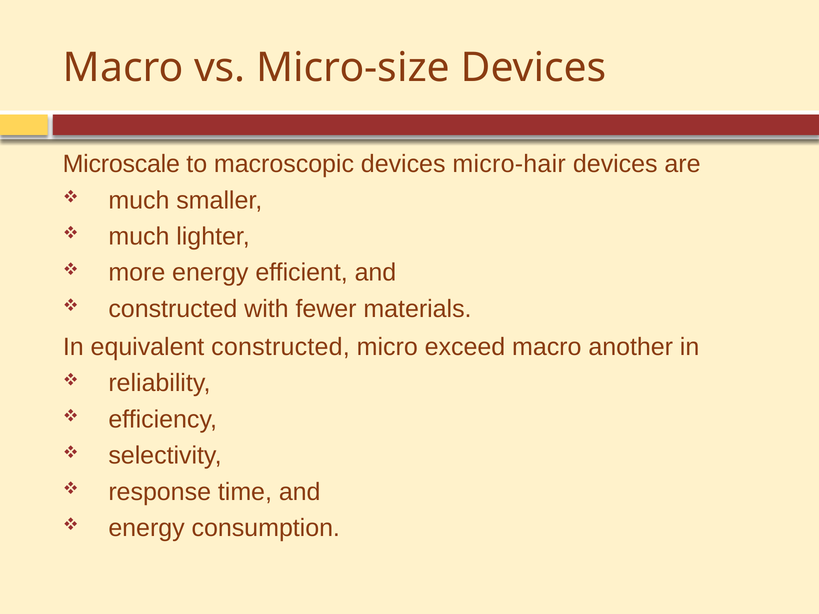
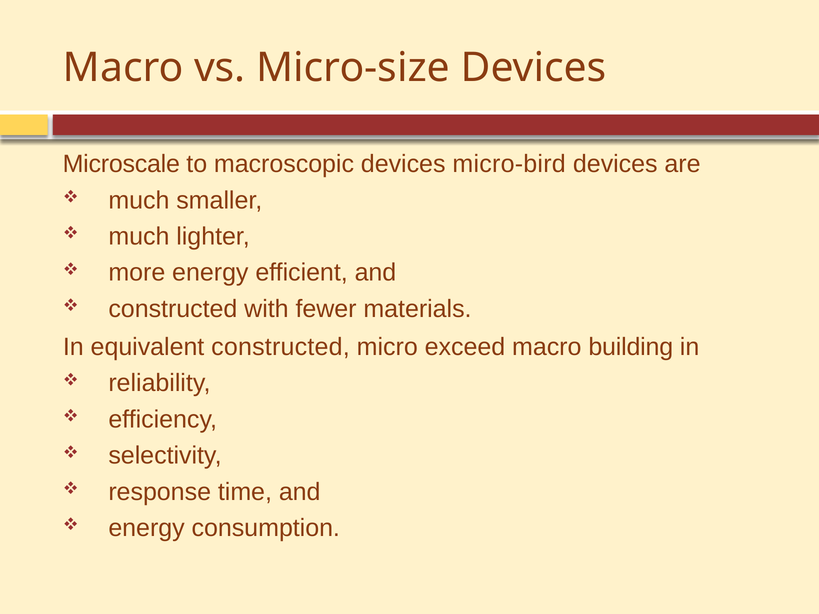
micro-hair: micro-hair -> micro-bird
another: another -> building
